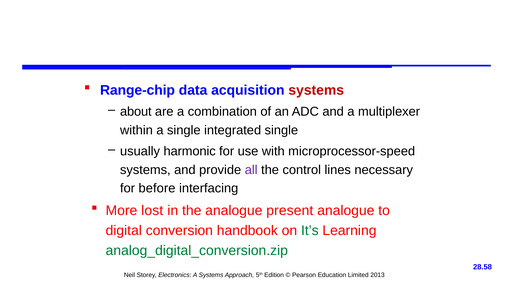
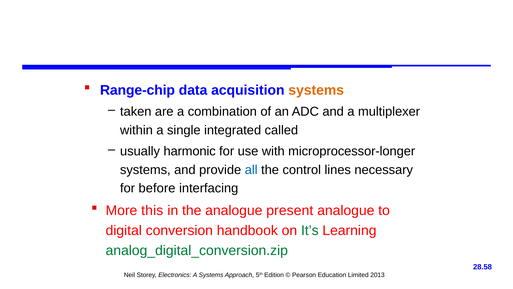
systems at (316, 90) colour: red -> orange
about: about -> taken
integrated single: single -> called
microprocessor-speed: microprocessor-speed -> microprocessor-longer
all colour: purple -> blue
lost: lost -> this
